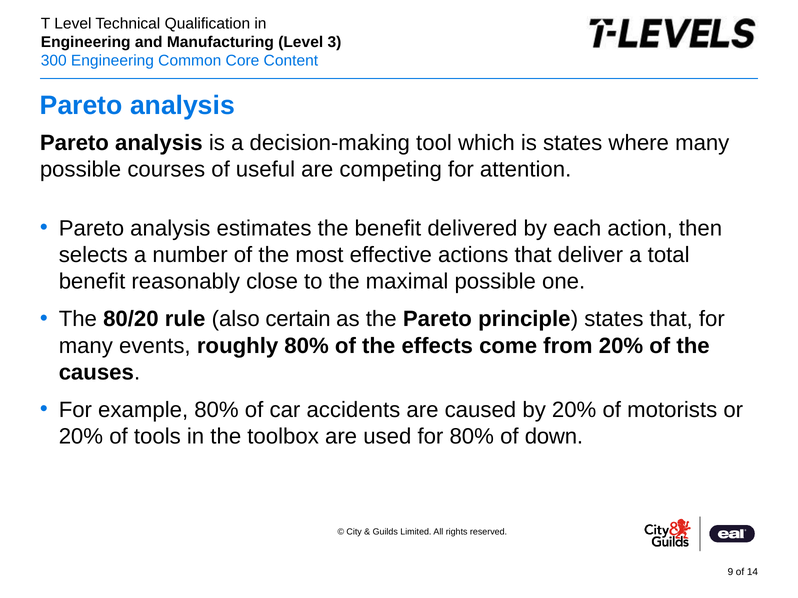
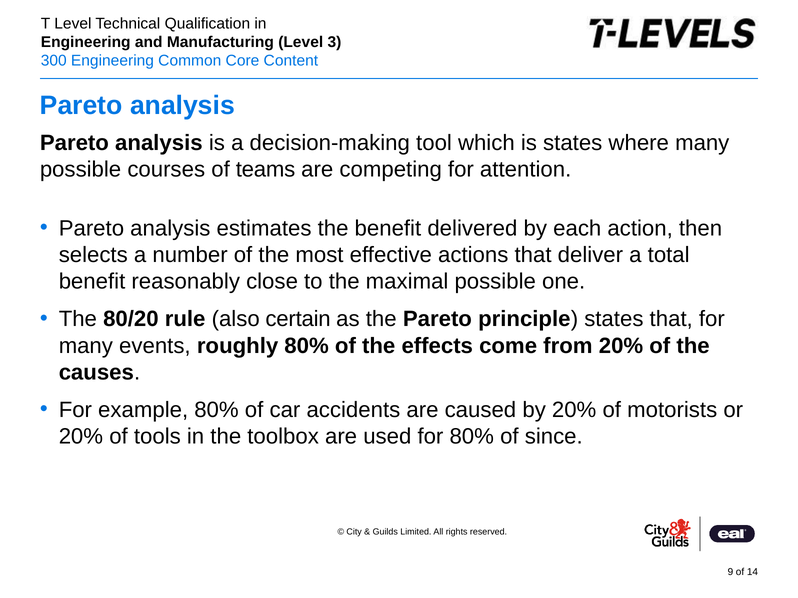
useful: useful -> teams
down: down -> since
